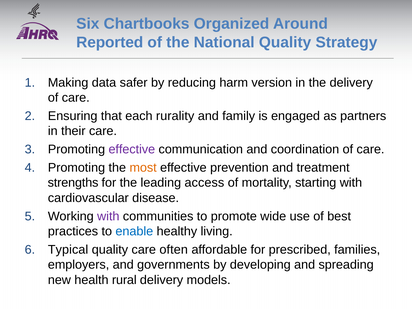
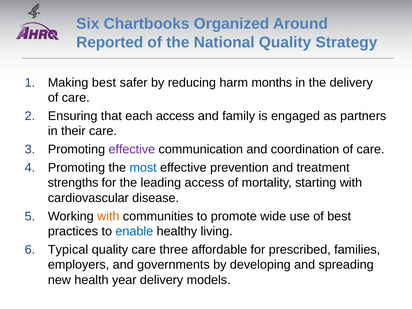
Making data: data -> best
version: version -> months
each rurality: rurality -> access
most colour: orange -> blue
with at (108, 216) colour: purple -> orange
often: often -> three
rural: rural -> year
